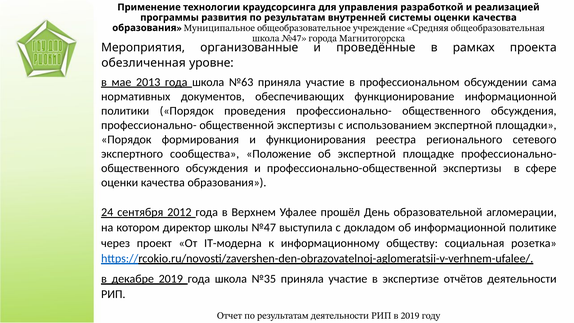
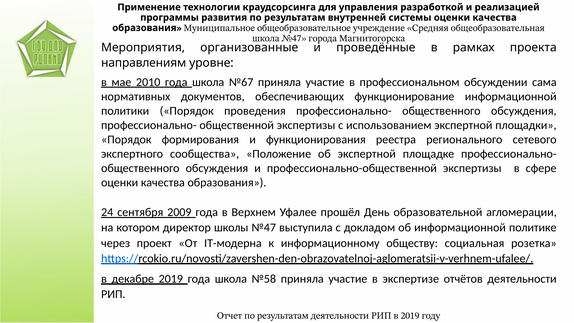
обезличенная: обезличенная -> направлениям
2013: 2013 -> 2010
№63: №63 -> №67
2012: 2012 -> 2009
№35: №35 -> №58
